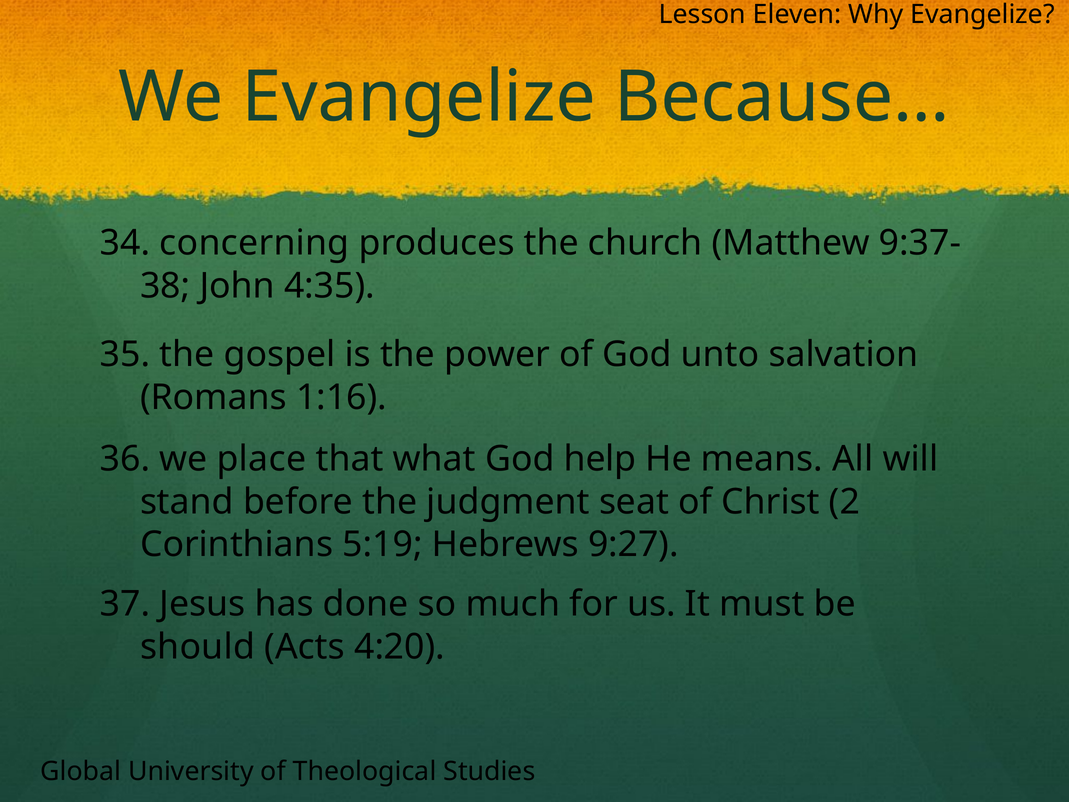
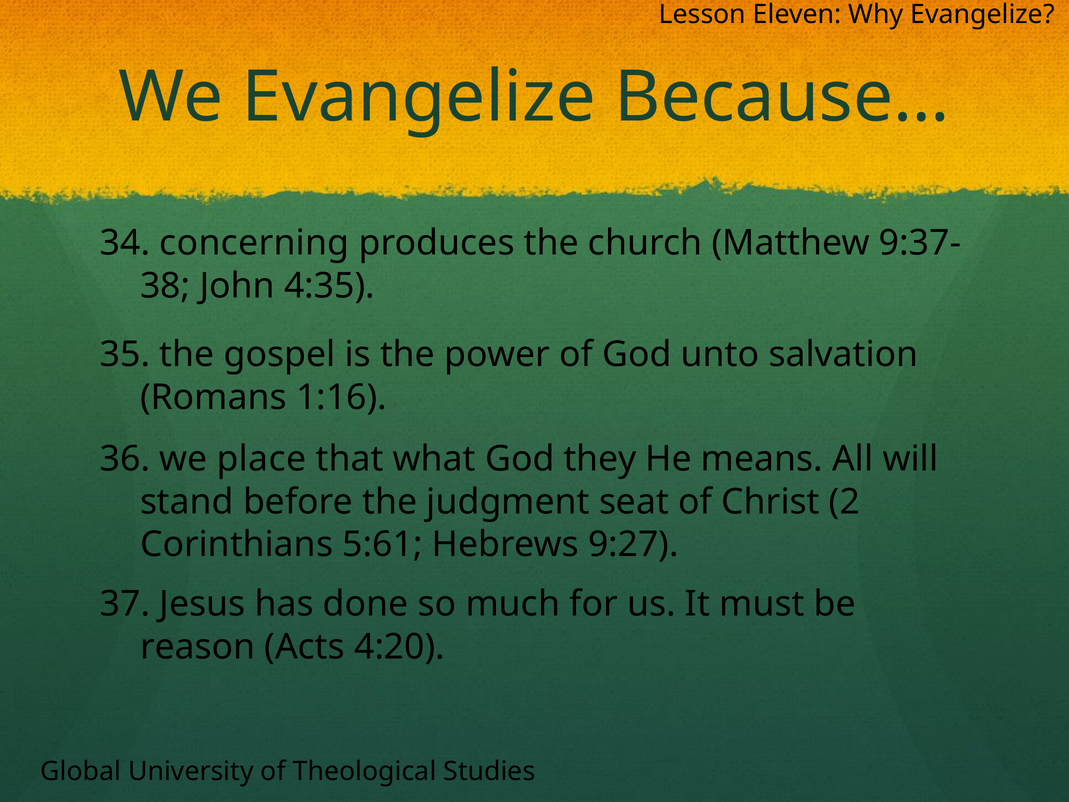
help: help -> they
5:19: 5:19 -> 5:61
should: should -> reason
